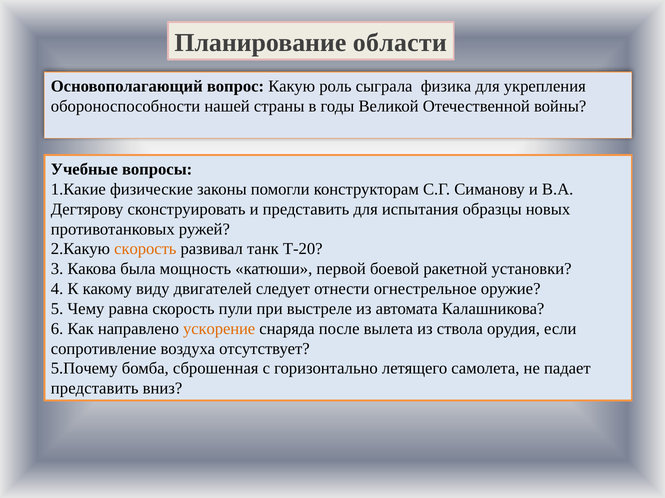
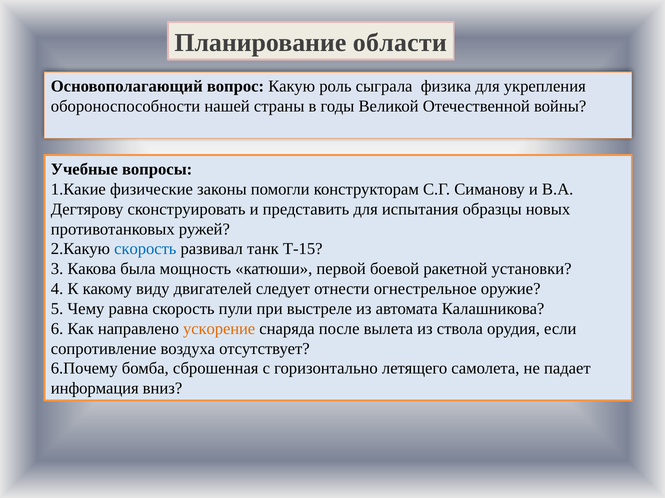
скорость at (145, 249) colour: orange -> blue
Т-20: Т-20 -> Т-15
5.Почему: 5.Почему -> 6.Почему
представить at (95, 389): представить -> информация
